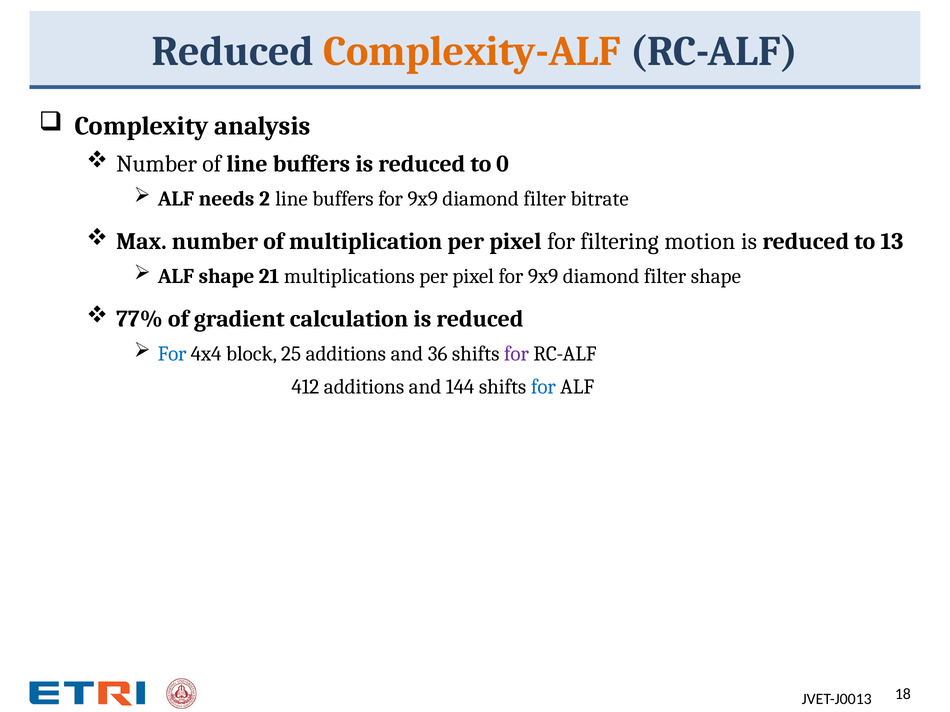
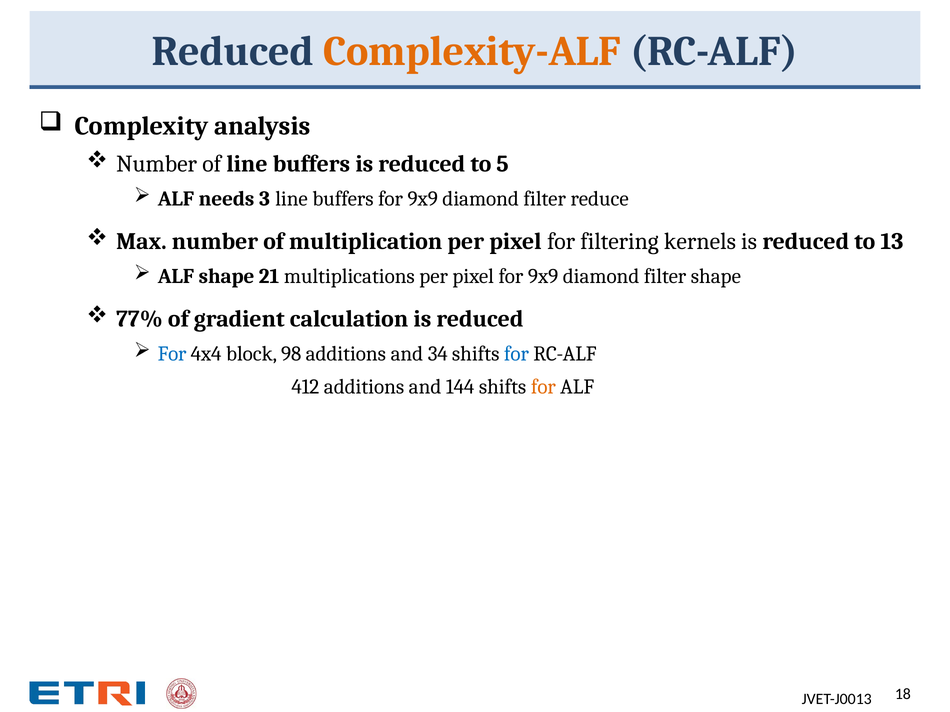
0: 0 -> 5
2: 2 -> 3
bitrate: bitrate -> reduce
motion: motion -> kernels
25: 25 -> 98
36: 36 -> 34
for at (516, 354) colour: purple -> blue
for at (543, 387) colour: blue -> orange
